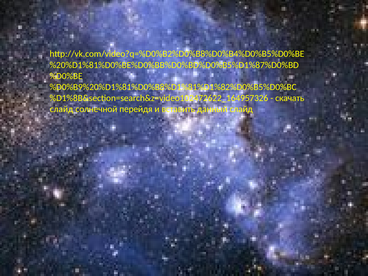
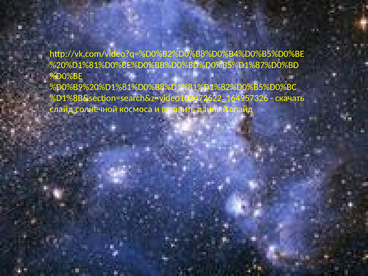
перейдя: перейдя -> космоса
